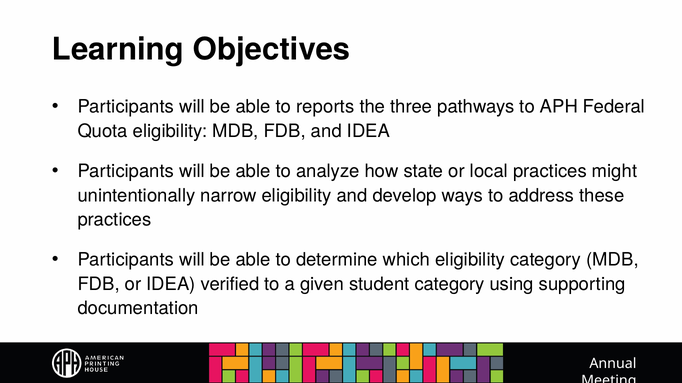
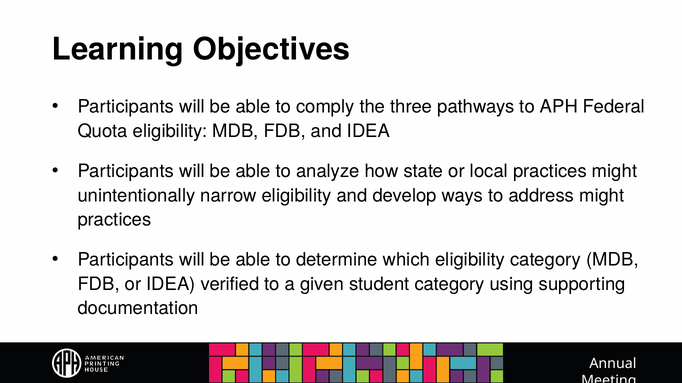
reports: reports -> comply
address these: these -> might
